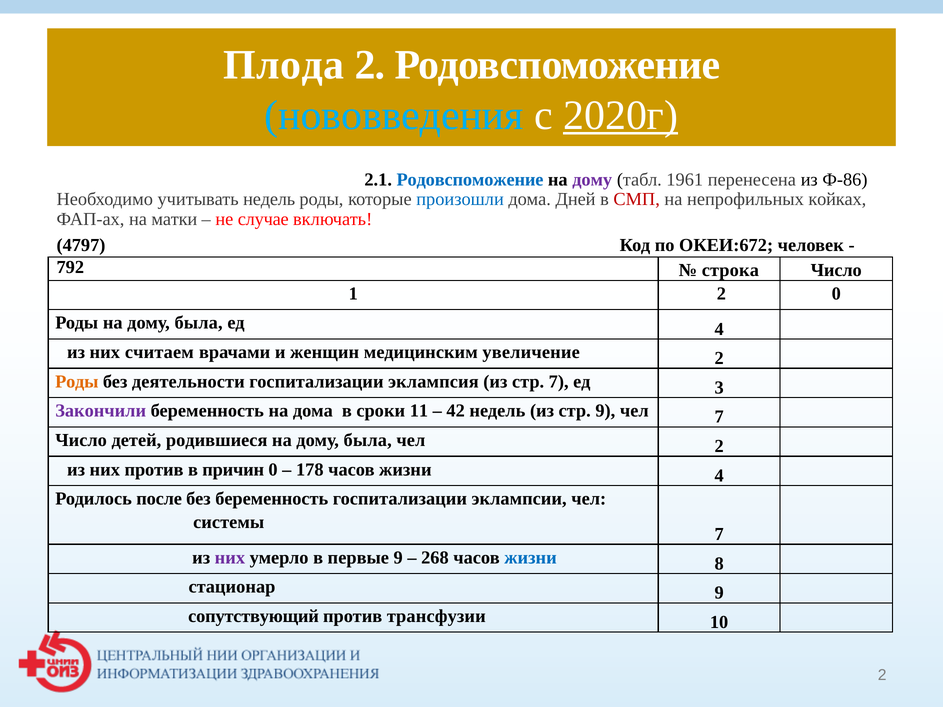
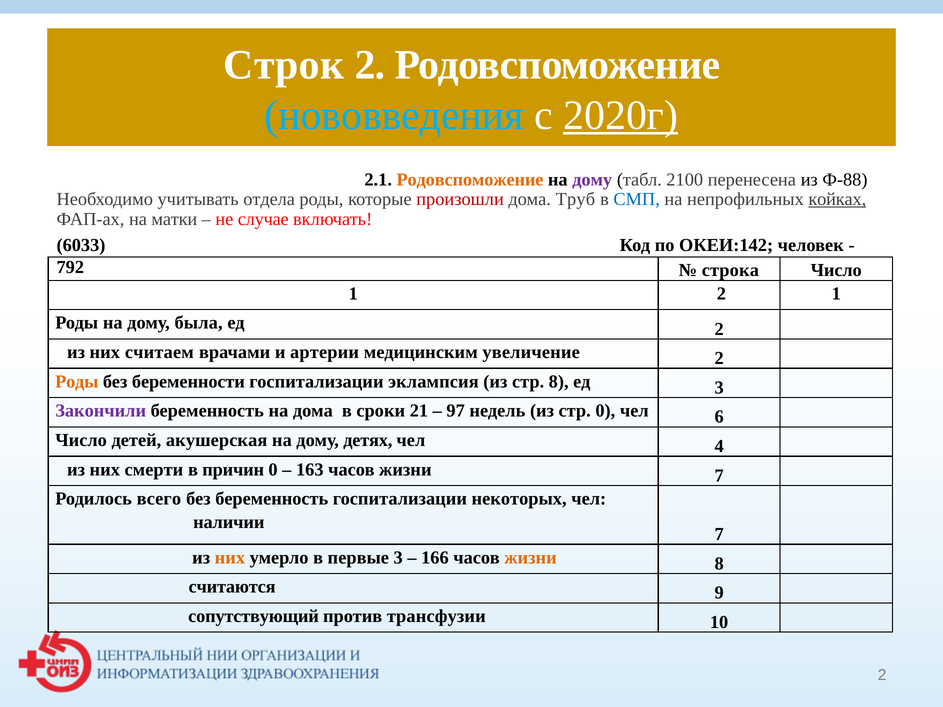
Плода: Плода -> Строк
Родовспоможение at (470, 180) colour: blue -> orange
1961: 1961 -> 2100
Ф-86: Ф-86 -> Ф-88
учитывать недель: недель -> отдела
произошли colour: blue -> red
Дней: Дней -> Труб
СМП colour: red -> blue
койках underline: none -> present
4797: 4797 -> 6033
ОКЕИ:672: ОКЕИ:672 -> ОКЕИ:142
2 0: 0 -> 1
ед 4: 4 -> 2
женщин: женщин -> артерии
деятельности: деятельности -> беременности
стр 7: 7 -> 8
11: 11 -> 21
42: 42 -> 97
стр 9: 9 -> 0
чел 7: 7 -> 6
родившиеся: родившиеся -> акушерская
была at (368, 440): была -> детях
чел 2: 2 -> 4
них против: против -> смерти
178: 178 -> 163
жизни 4: 4 -> 7
после: после -> всего
эклампсии: эклампсии -> некоторых
системы: системы -> наличии
них at (230, 558) colour: purple -> orange
первые 9: 9 -> 3
268: 268 -> 166
жизни at (530, 558) colour: blue -> orange
стационар: стационар -> считаются
